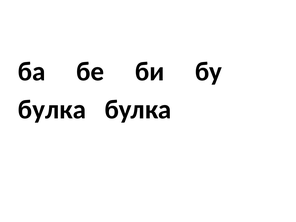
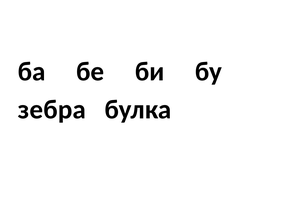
булка at (52, 109): булка -> зебра
